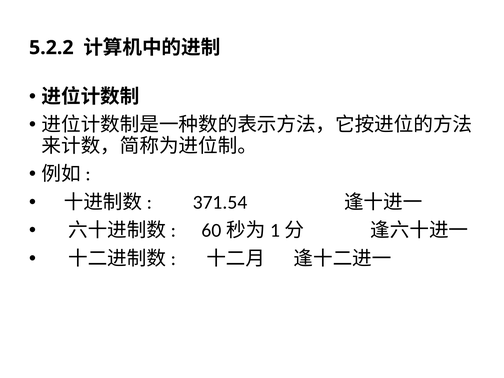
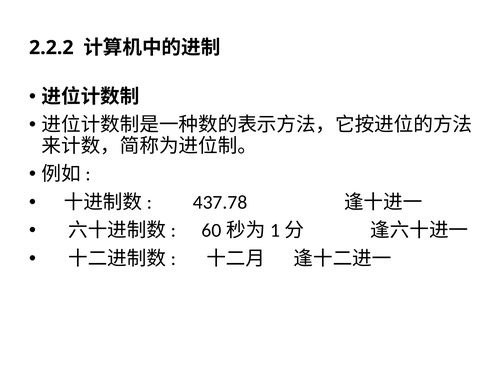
5.2.2: 5.2.2 -> 2.2.2
371.54: 371.54 -> 437.78
